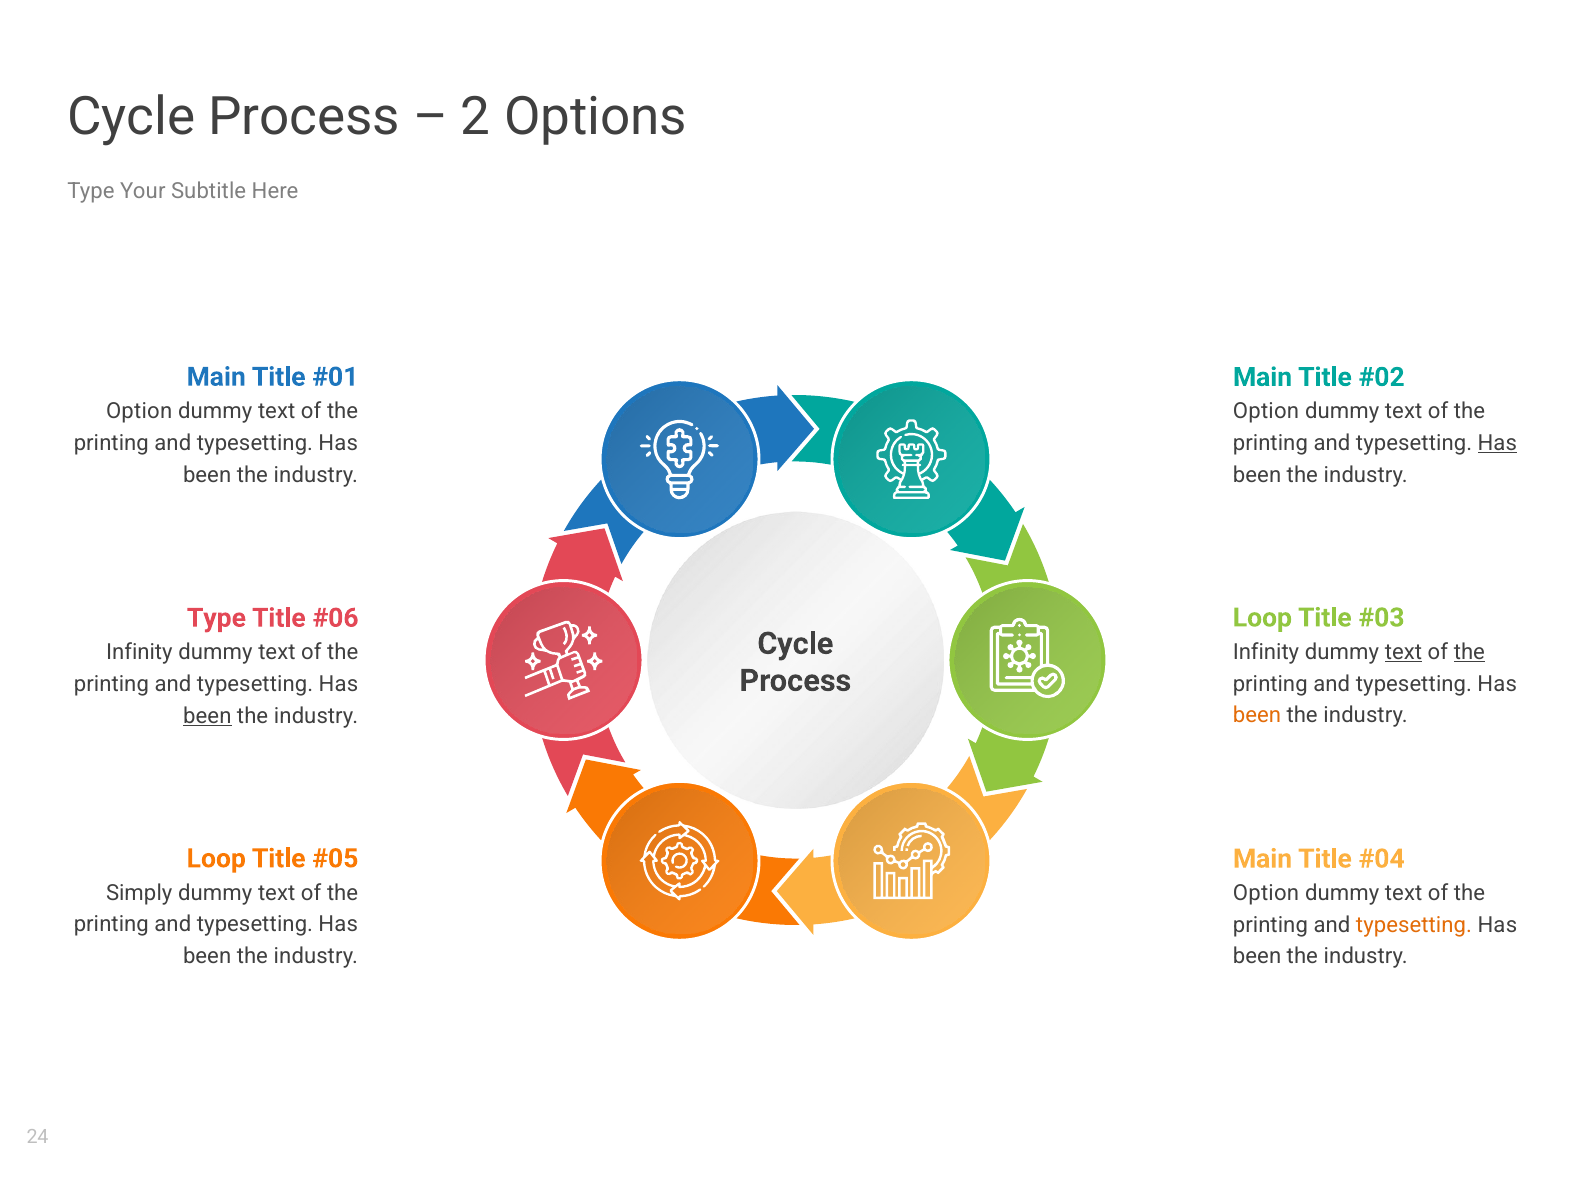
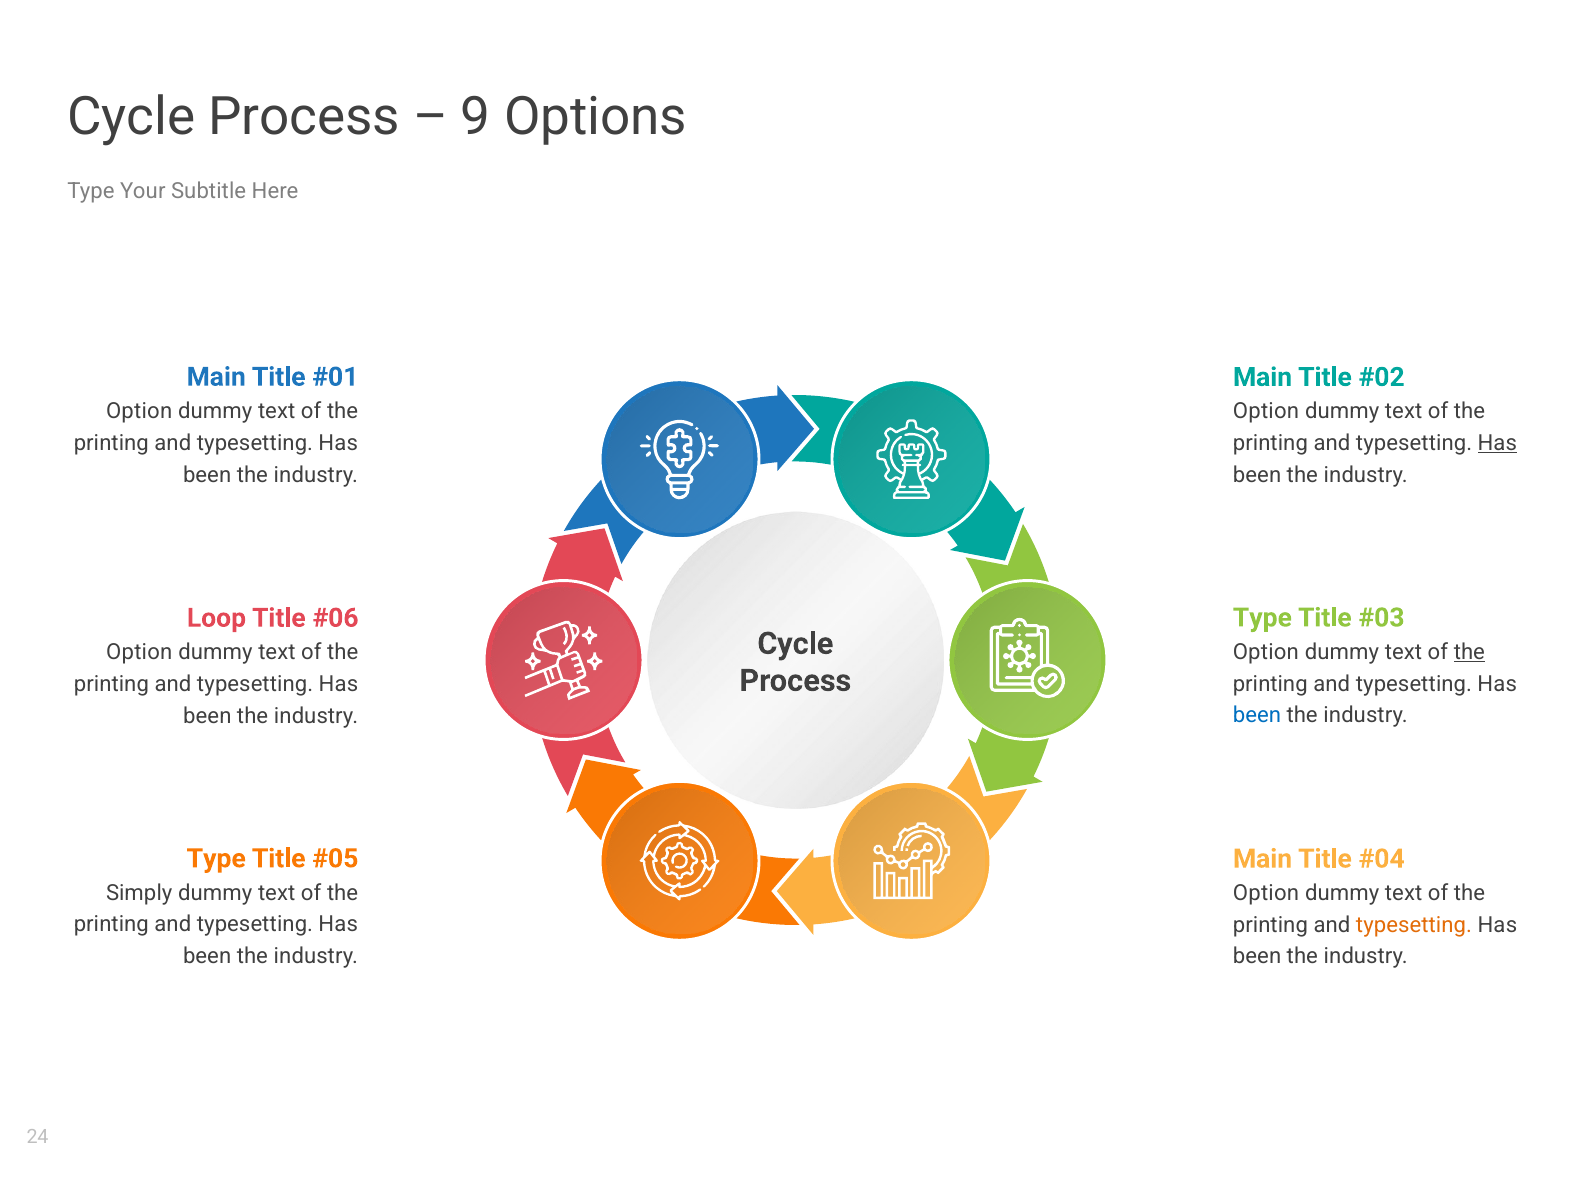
2: 2 -> 9
Loop at (1262, 618): Loop -> Type
Type at (216, 618): Type -> Loop
Infinity at (139, 652): Infinity -> Option
Infinity at (1266, 652): Infinity -> Option
text at (1403, 652) underline: present -> none
been at (207, 716) underline: present -> none
been at (1257, 716) colour: orange -> blue
Loop at (216, 859): Loop -> Type
